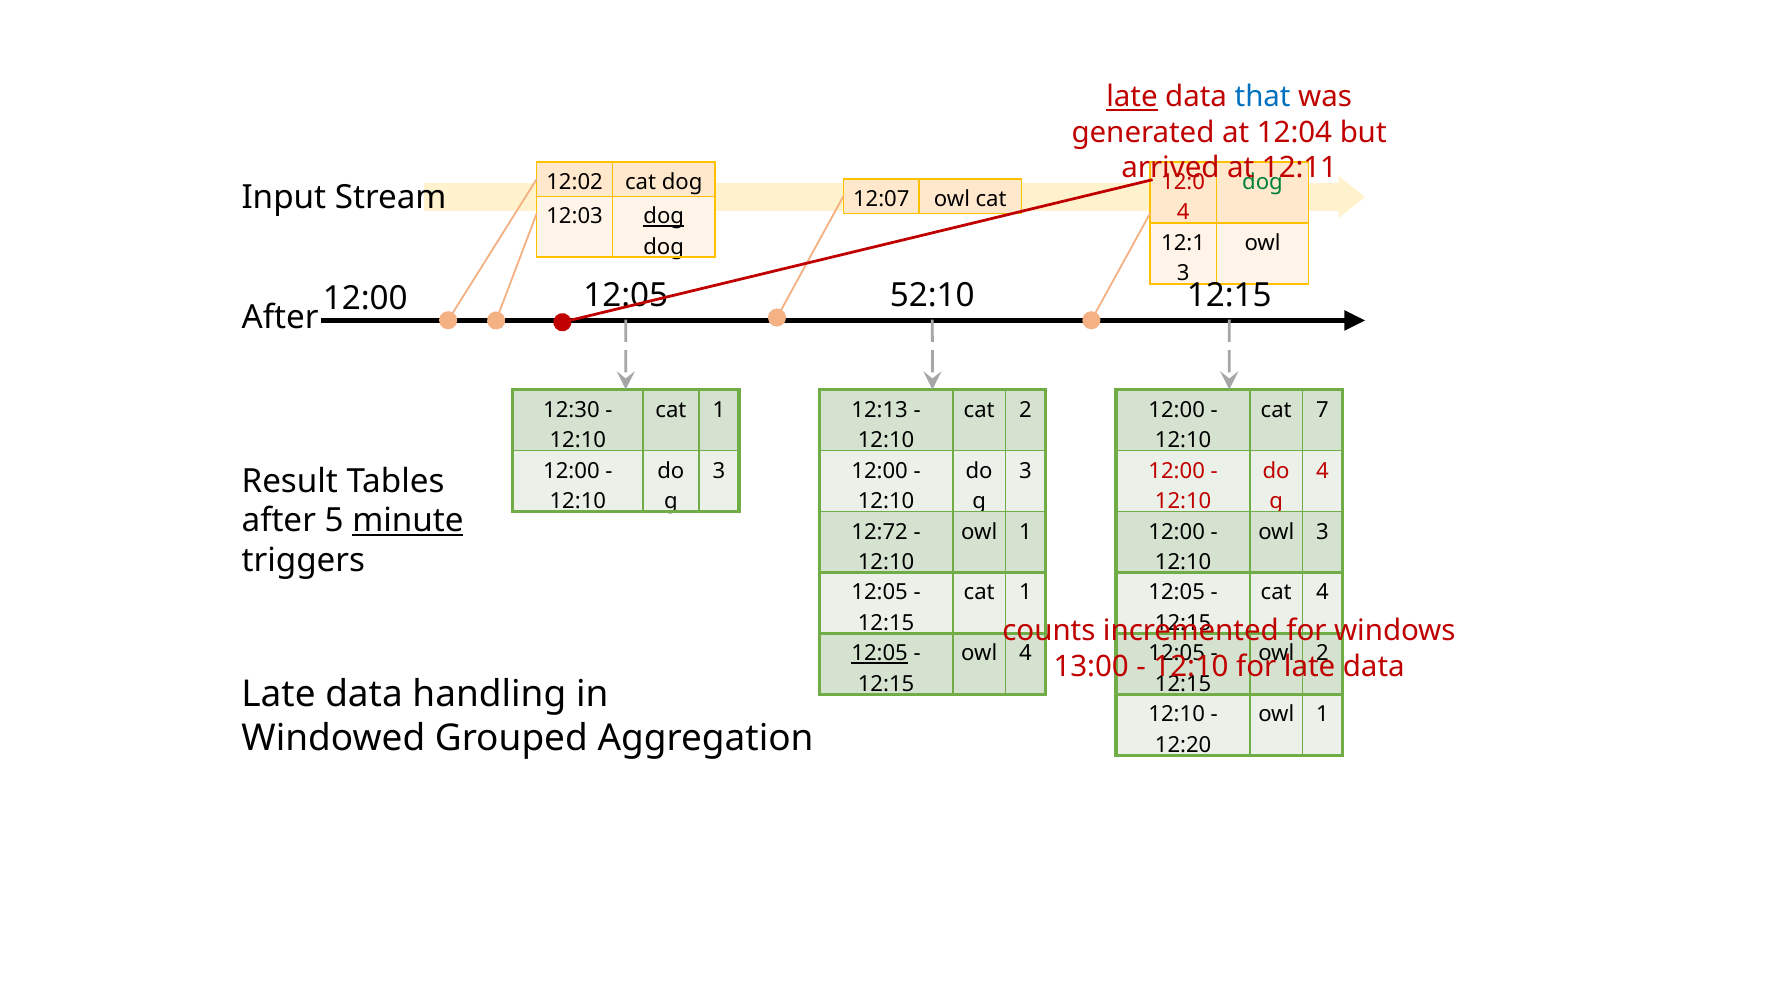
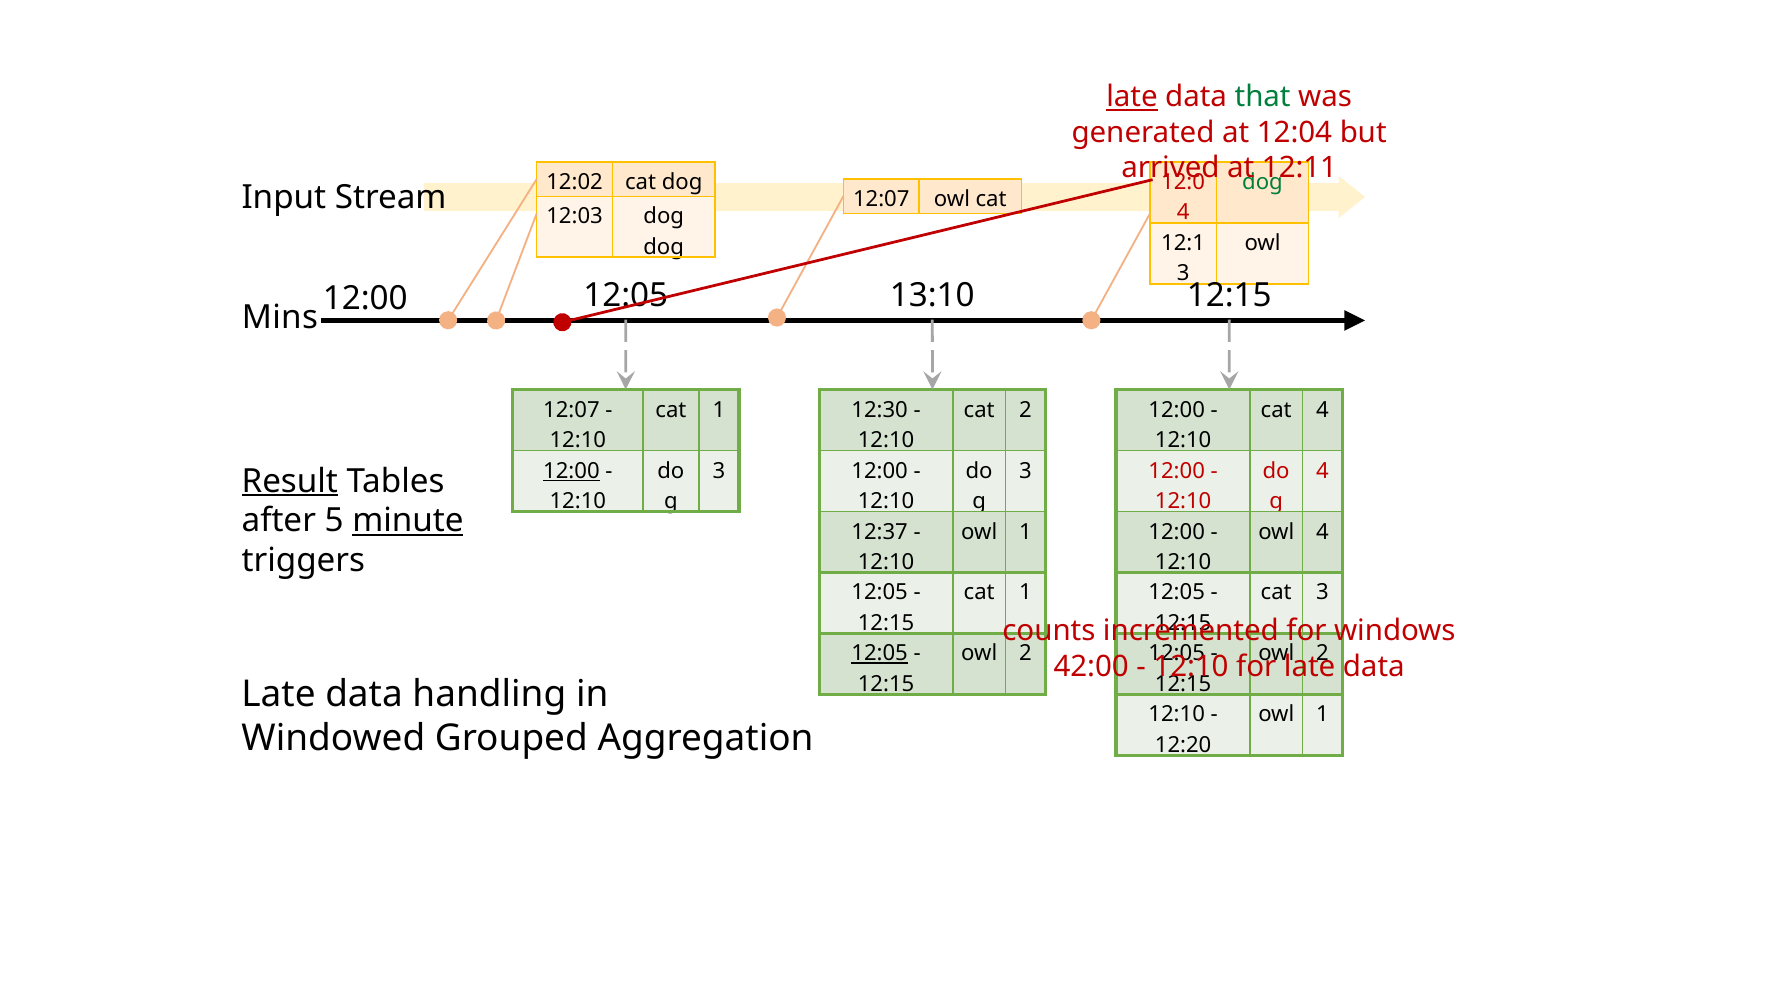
that colour: blue -> green
dog at (664, 217) underline: present -> none
52:10: 52:10 -> 13:10
After at (280, 318): After -> Mins
12:30 at (571, 410): 12:30 -> 12:07
12:13: 12:13 -> 12:30
cat 7: 7 -> 4
12:00 at (571, 471) underline: none -> present
Result underline: none -> present
12:72: 12:72 -> 12:37
owl 3: 3 -> 4
cat 4: 4 -> 3
4 at (1026, 653): 4 -> 2
13:00: 13:00 -> 42:00
